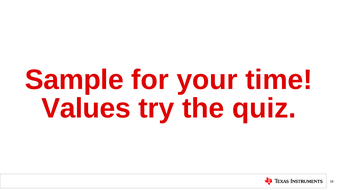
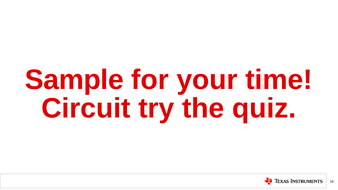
Values: Values -> Circuit
